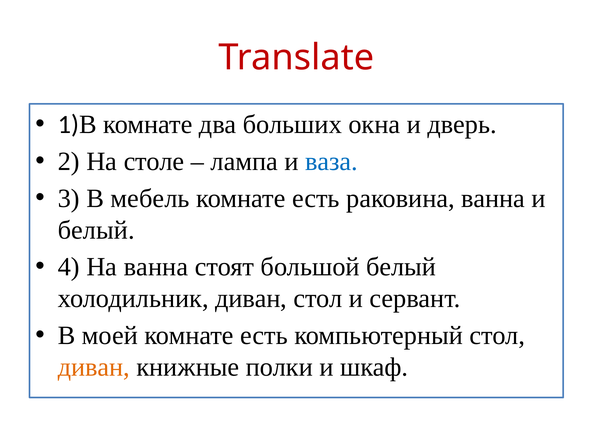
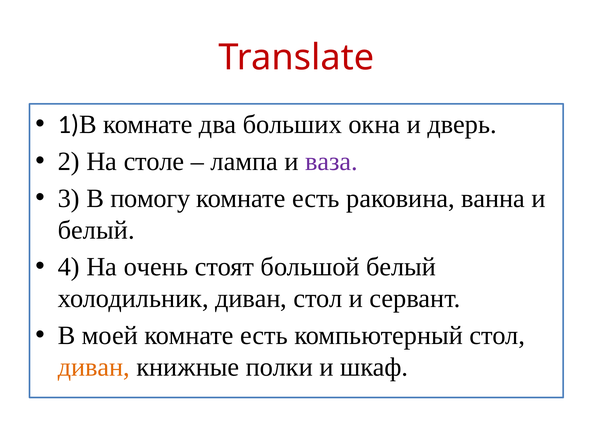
ваза colour: blue -> purple
мебель: мебель -> помогу
На ванна: ванна -> очень
